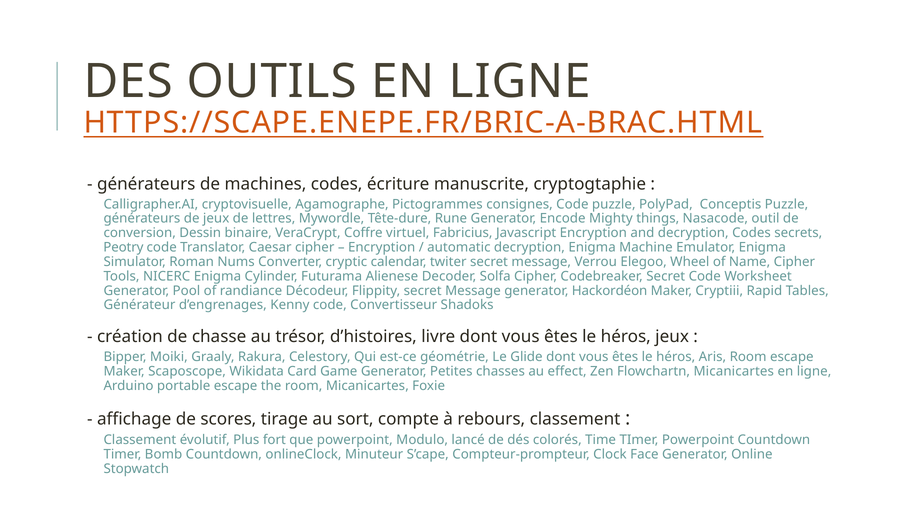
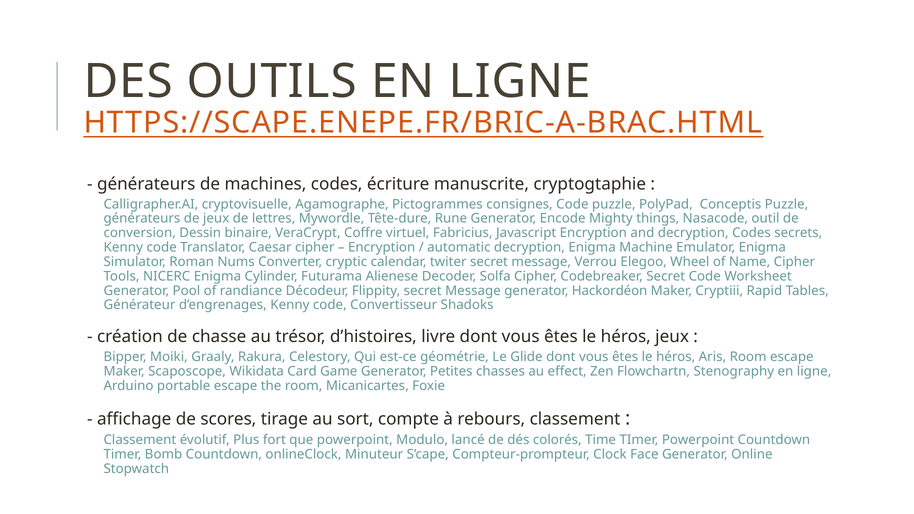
Peotry at (123, 247): Peotry -> Kenny
Flowchartn Micanicartes: Micanicartes -> Stenography
